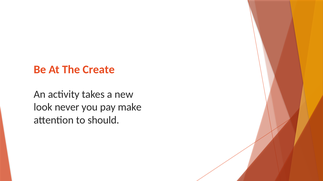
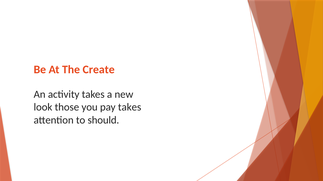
never: never -> those
pay make: make -> takes
